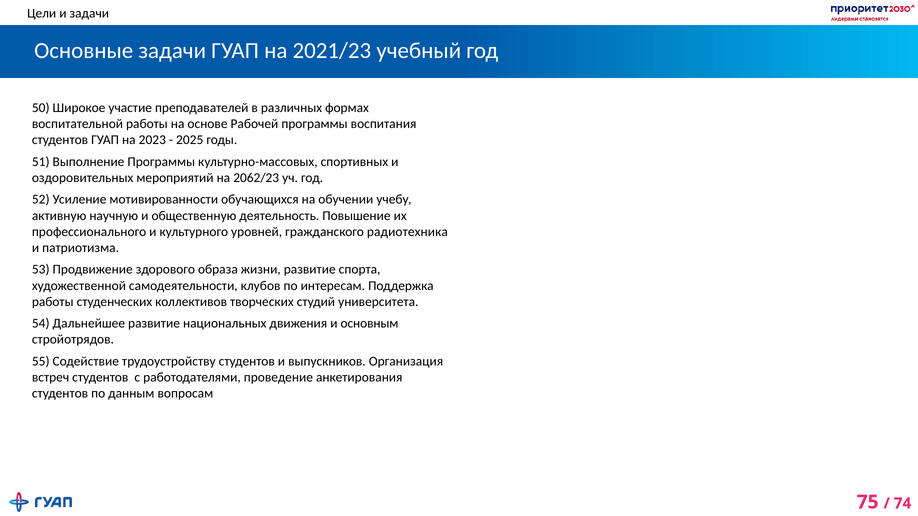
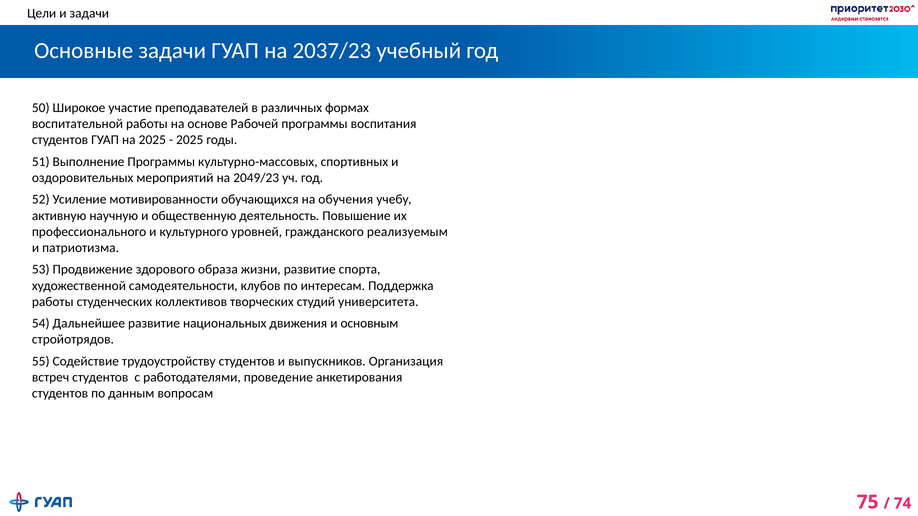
2021/23: 2021/23 -> 2037/23
на 2023: 2023 -> 2025
2062/23: 2062/23 -> 2049/23
обучении: обучении -> обучения
радиотехника: радиотехника -> реализуемым
